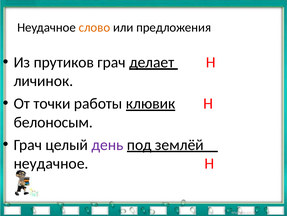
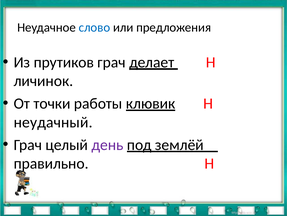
слово colour: orange -> blue
белоносым: белоносым -> неудачный
неудачное at (51, 163): неудачное -> правильно
